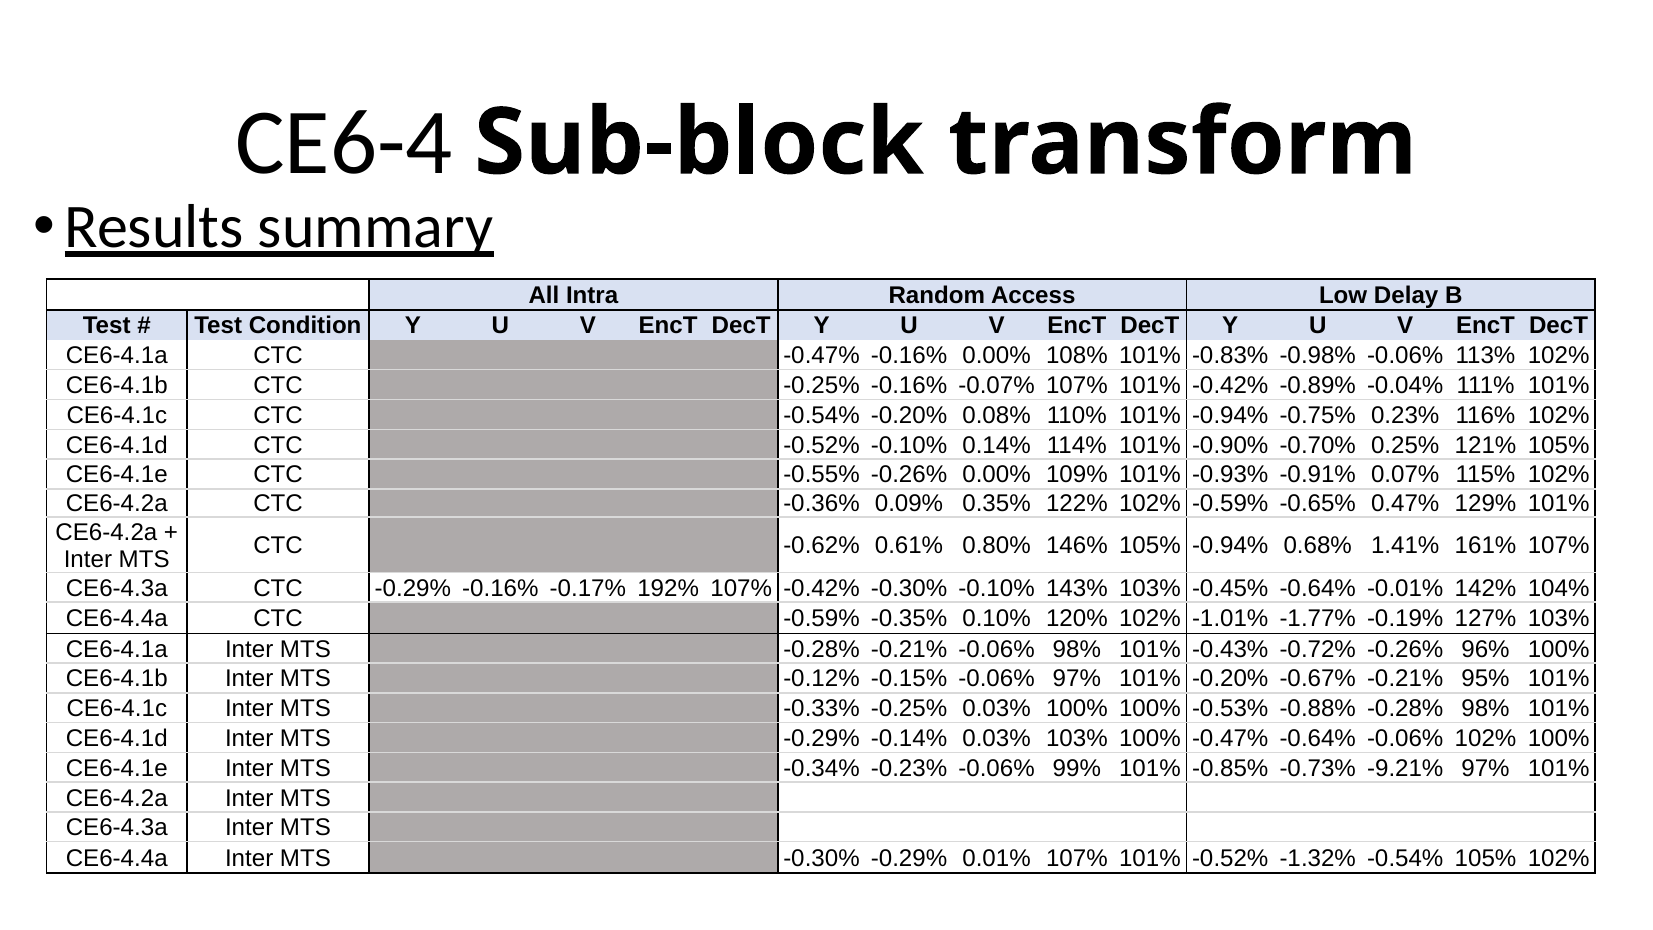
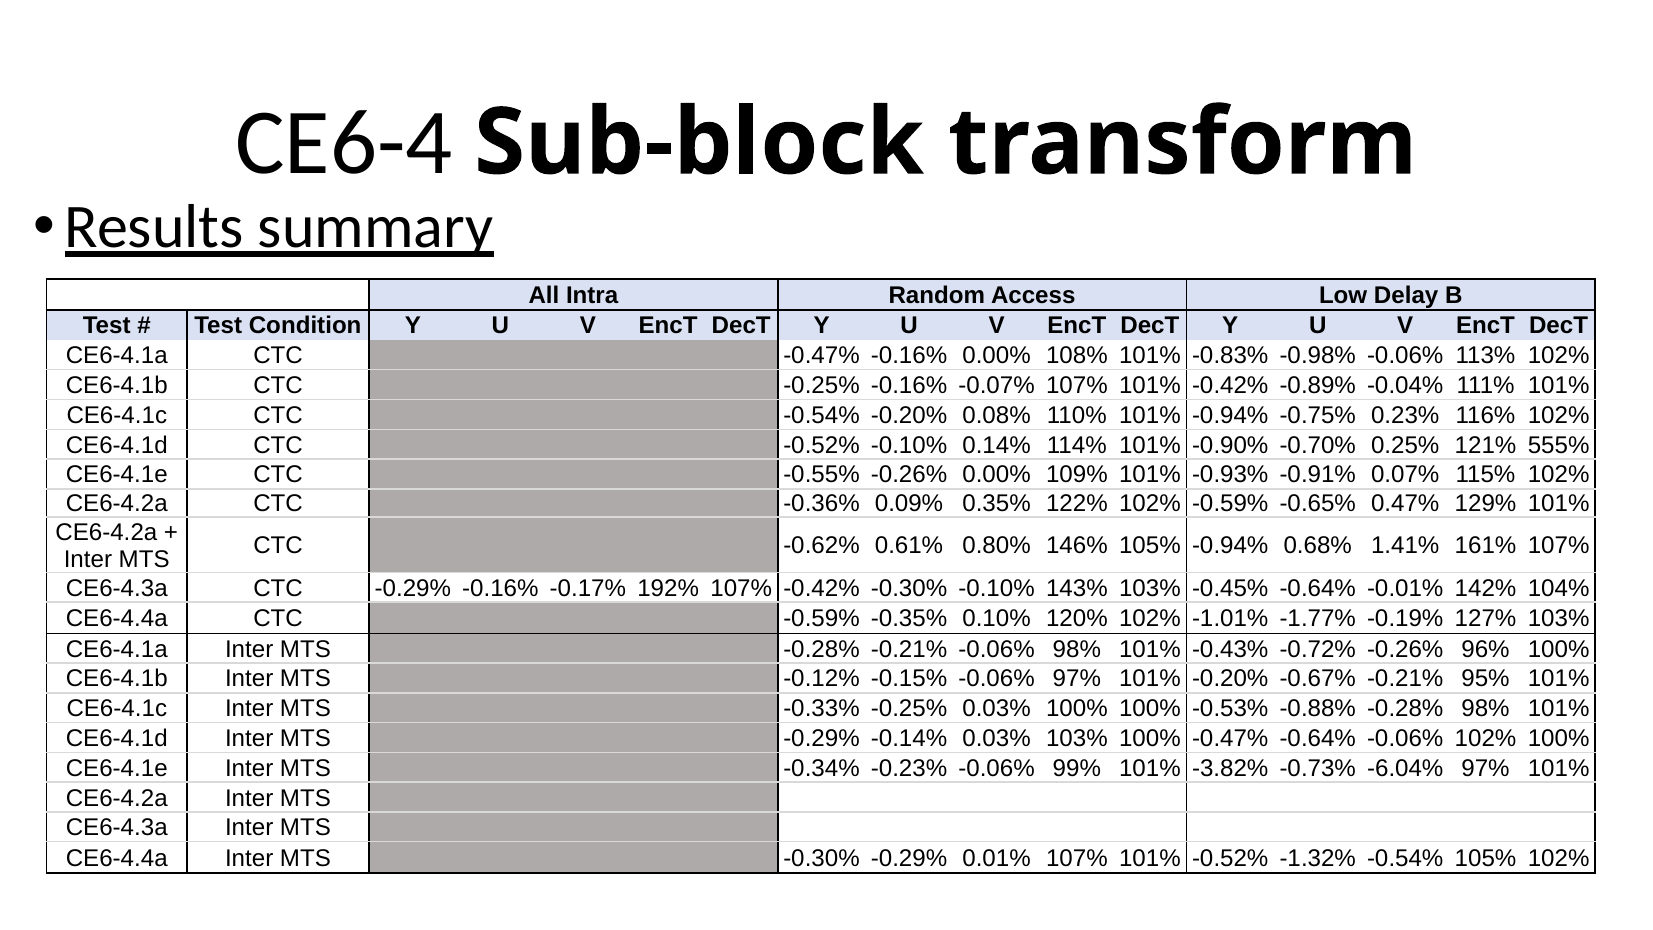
121% 105%: 105% -> 555%
-0.85%: -0.85% -> -3.82%
-9.21%: -9.21% -> -6.04%
